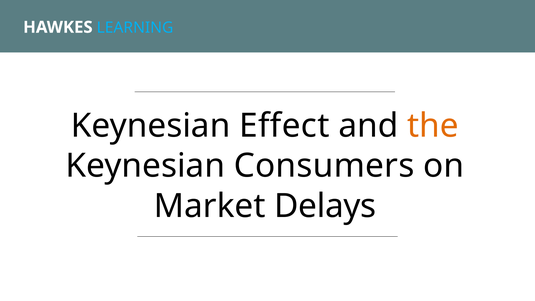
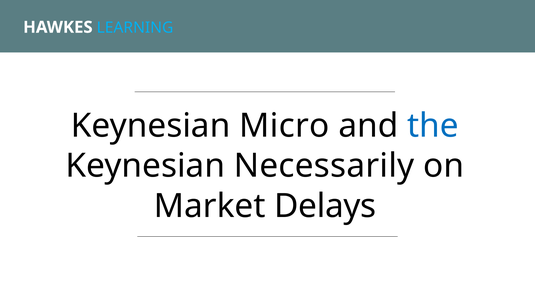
Effect: Effect -> Micro
the colour: orange -> blue
Consumers: Consumers -> Necessarily
